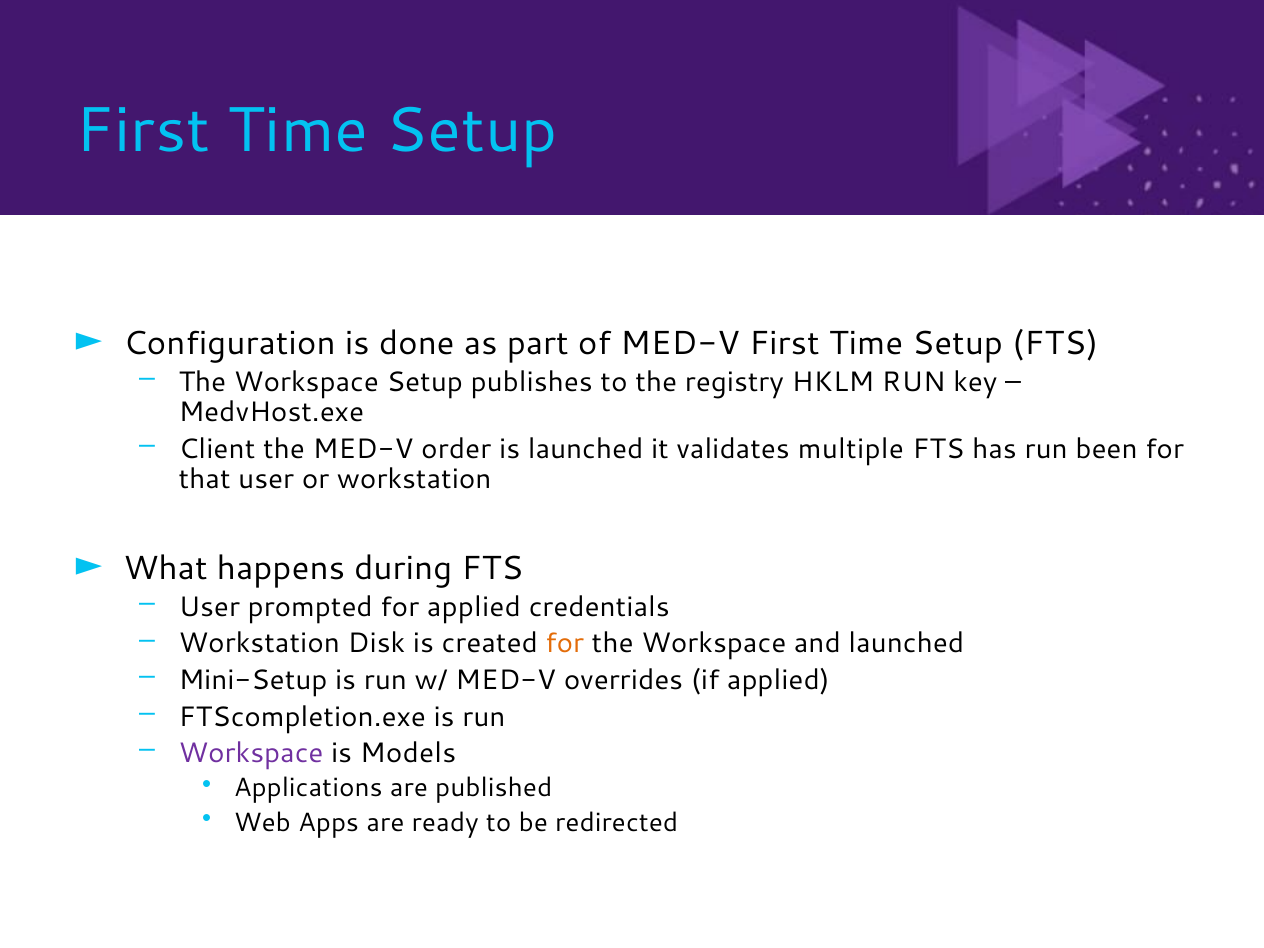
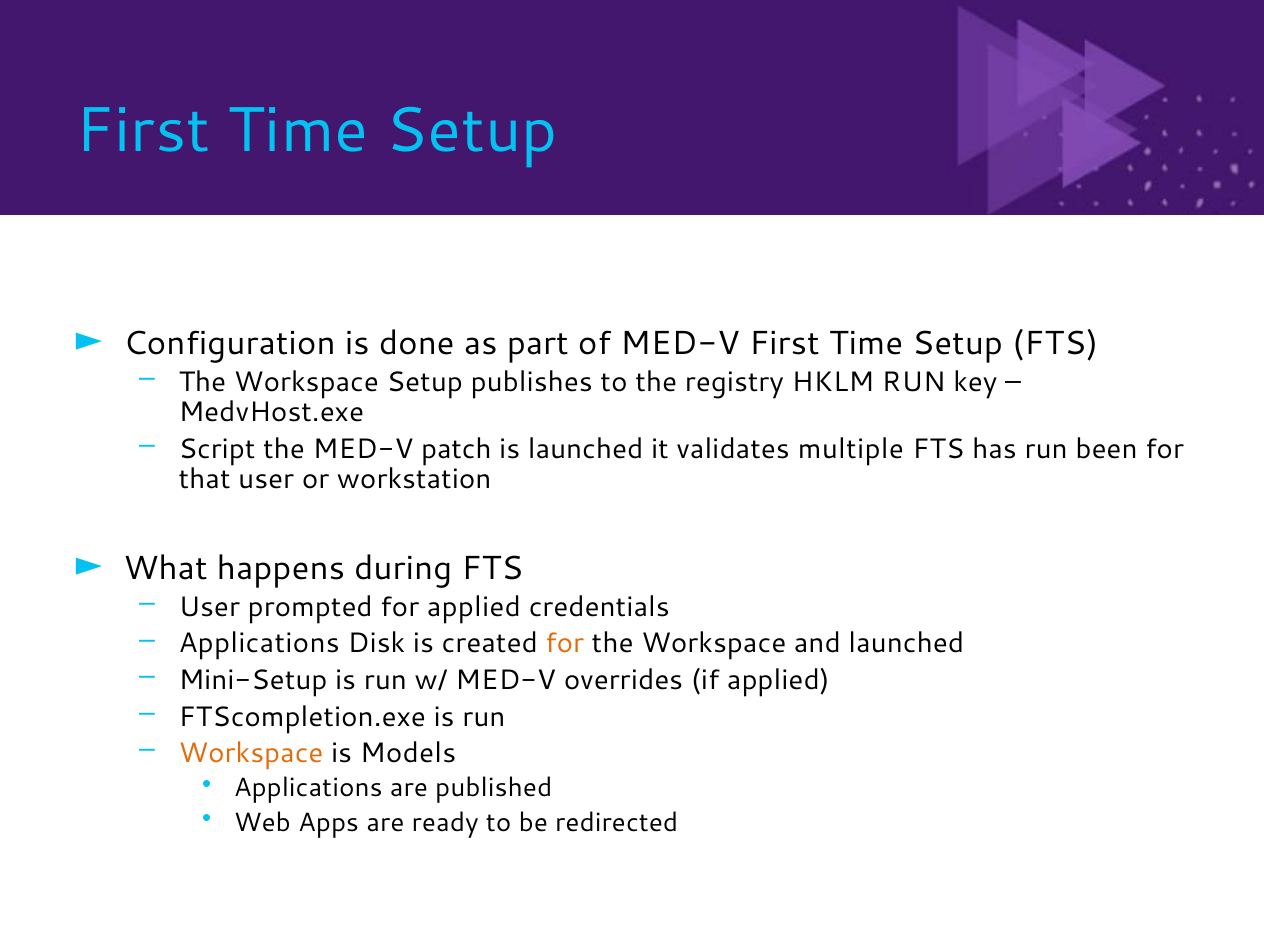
Client: Client -> Script
order: order -> patch
Workstation at (259, 644): Workstation -> Applications
Workspace at (251, 753) colour: purple -> orange
